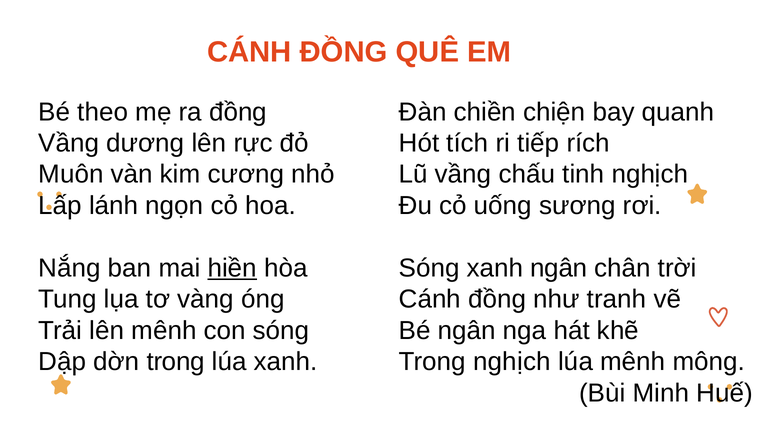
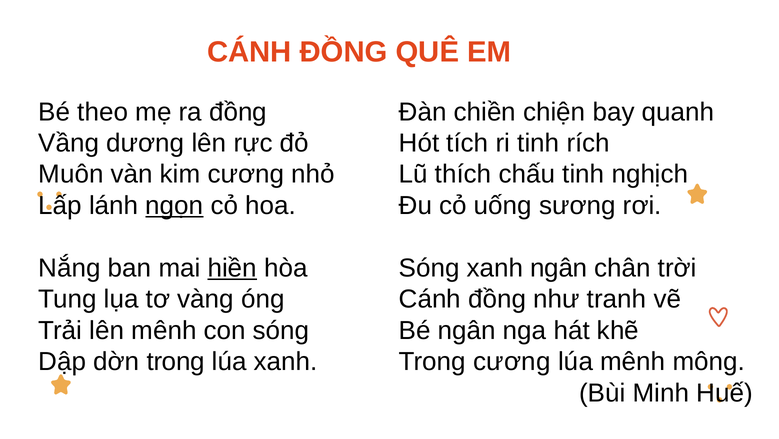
ri tiếp: tiếp -> tinh
Lũ vầng: vầng -> thích
ngọn underline: none -> present
Trong nghịch: nghịch -> cương
